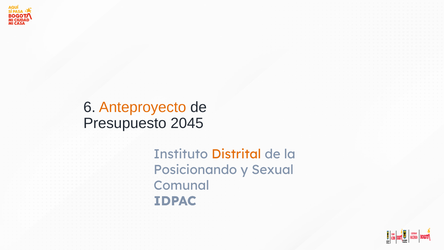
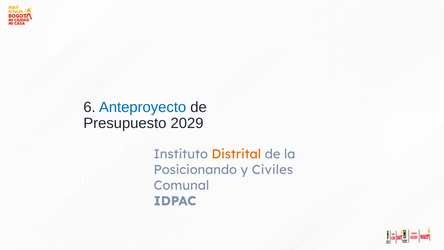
Anteproyecto colour: orange -> blue
2045: 2045 -> 2029
Sexual: Sexual -> Civiles
